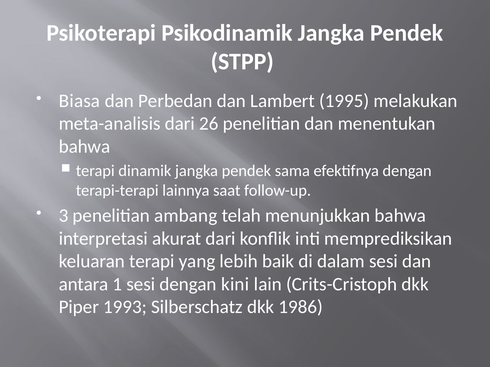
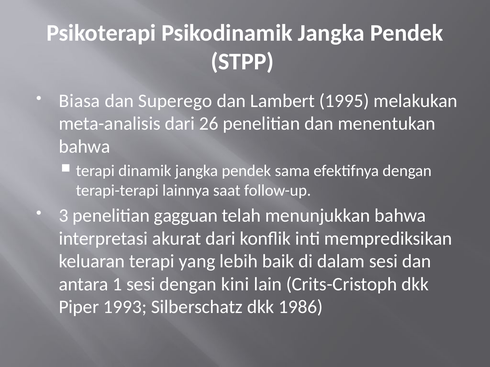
Perbedan: Perbedan -> Superego
ambang: ambang -> gagguan
